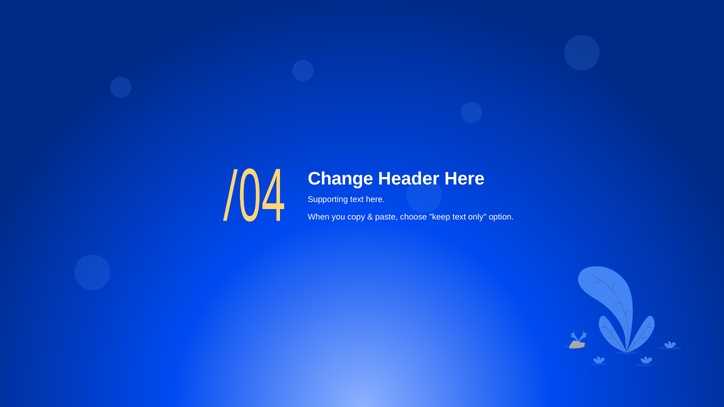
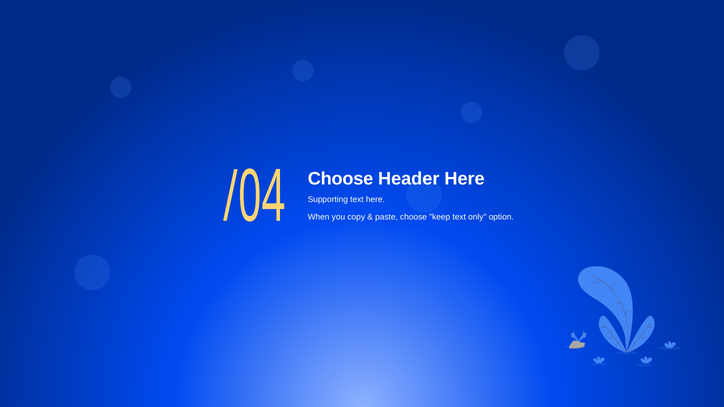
Change at (340, 179): Change -> Choose
